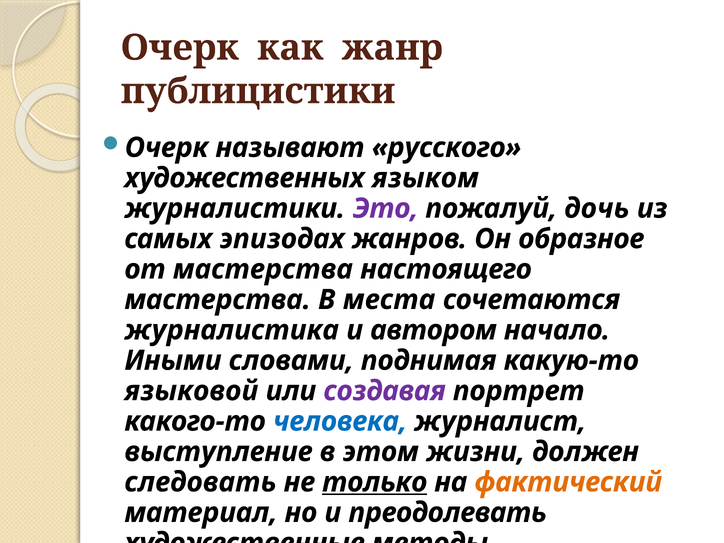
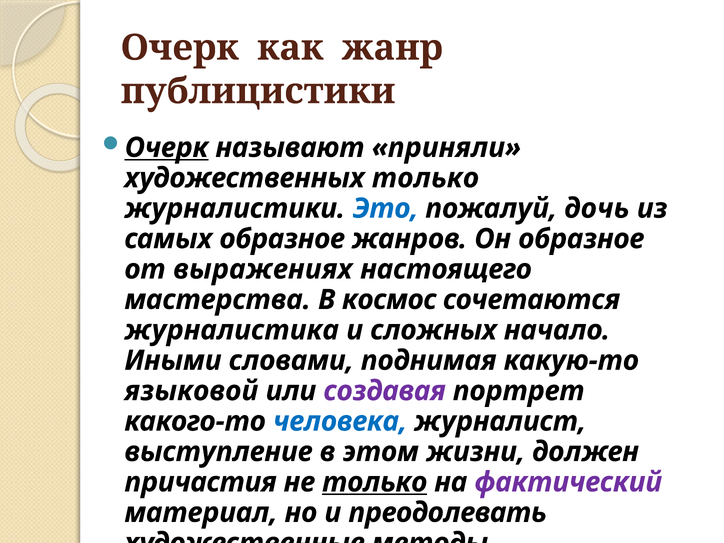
Очерк at (167, 148) underline: none -> present
русского: русского -> приняли
художественных языком: языком -> только
Это colour: purple -> blue
самых эпизодах: эпизодах -> образное
от мастерства: мастерства -> выражениях
места: места -> космос
автором: автором -> сложных
следовать: следовать -> причастия
фактический colour: orange -> purple
